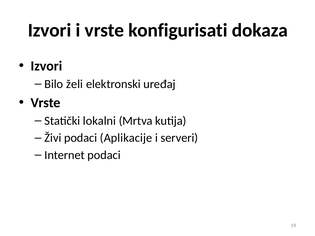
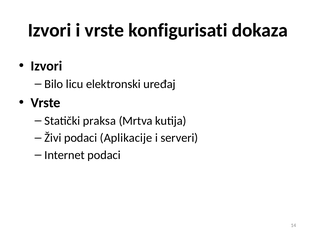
želi: želi -> licu
lokalni: lokalni -> praksa
